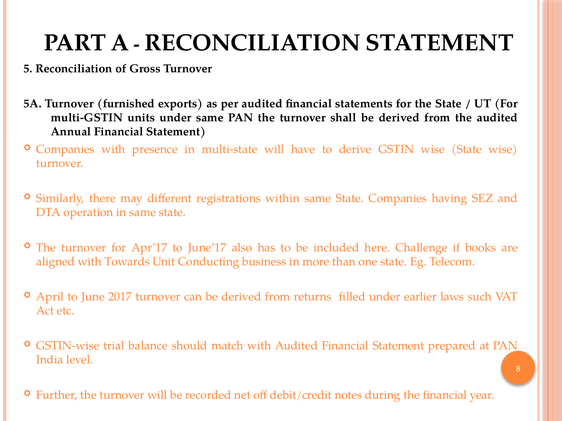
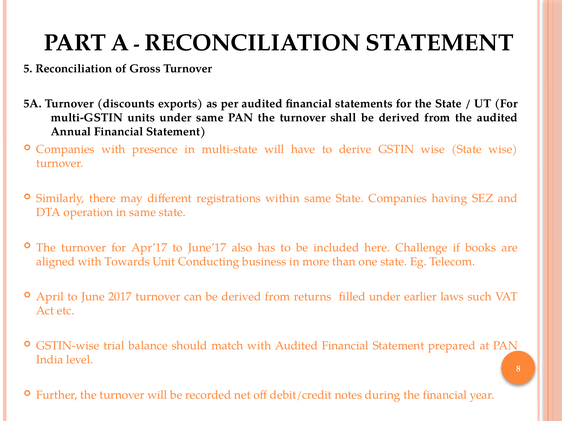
furnished: furnished -> discounts
